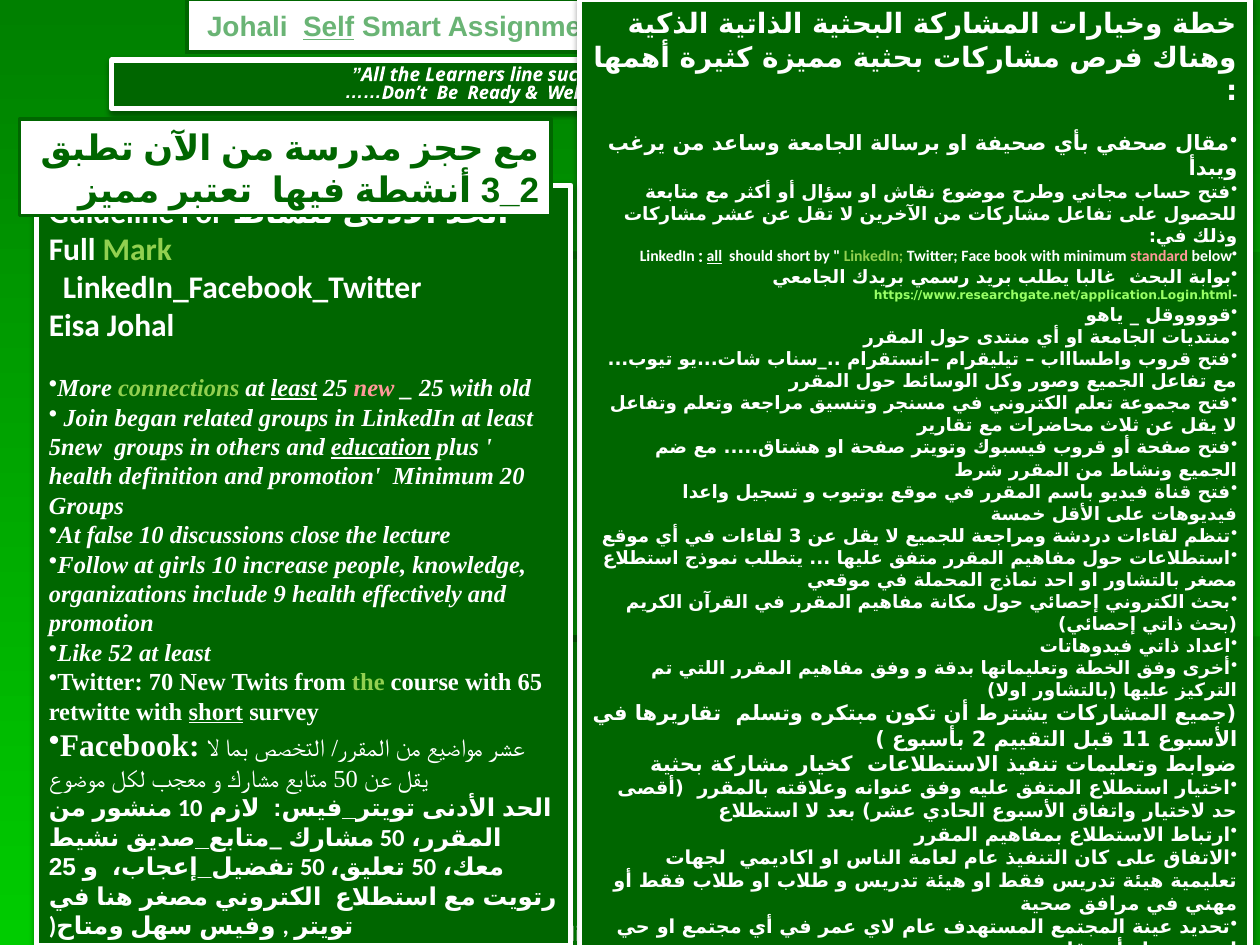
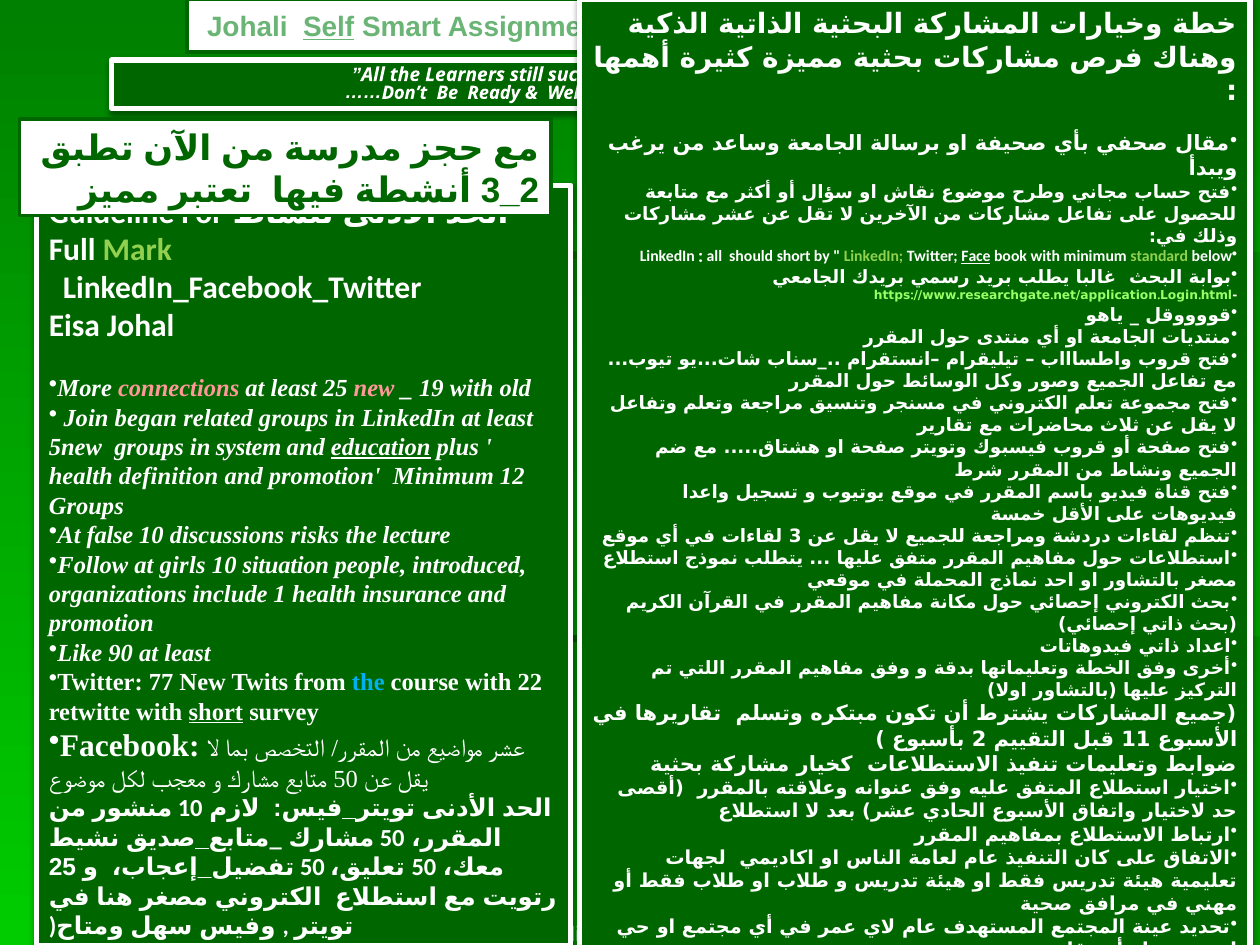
line: line -> still
all at (714, 257) underline: present -> none
Face underline: none -> present
standard colour: pink -> light green
connections colour: light green -> pink
least at (294, 389) underline: present -> none
25 at (431, 389): 25 -> 19
others: others -> system
20: 20 -> 12
close: close -> risks
increase: increase -> situation
knowledge: knowledge -> introduced
9: 9 -> 1
effectively: effectively -> insurance
52: 52 -> 90
70: 70 -> 77
the at (368, 683) colour: light green -> light blue
65: 65 -> 22
